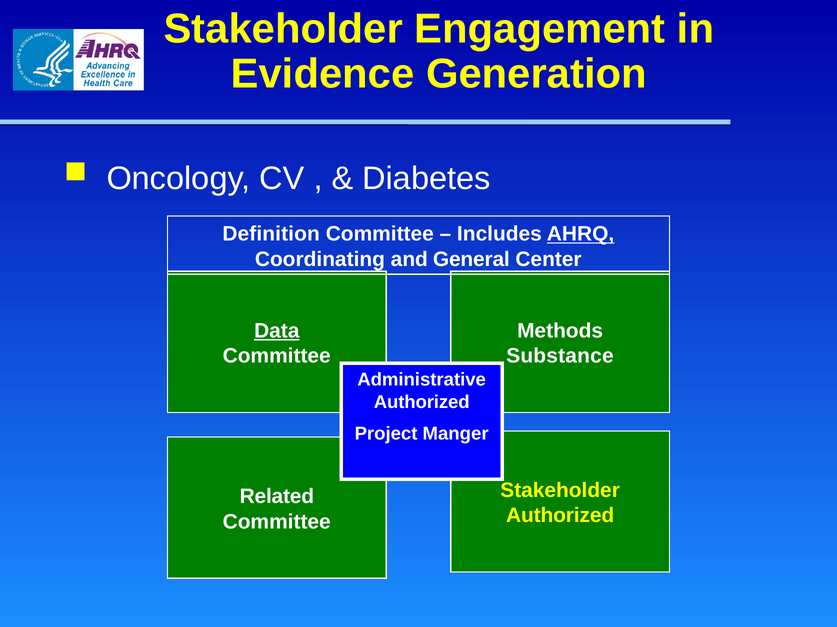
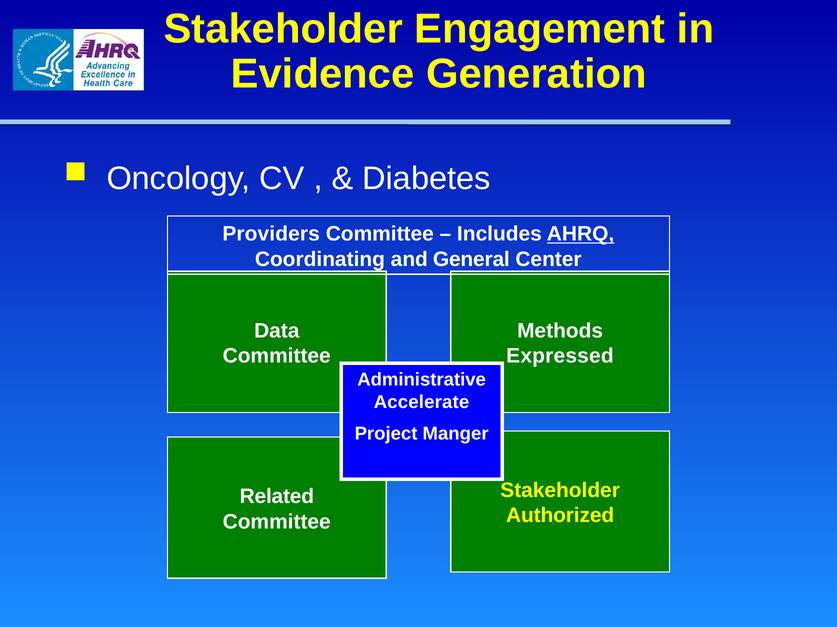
Definition: Definition -> Providers
Data underline: present -> none
Substance: Substance -> Expressed
Authorized at (422, 403): Authorized -> Accelerate
